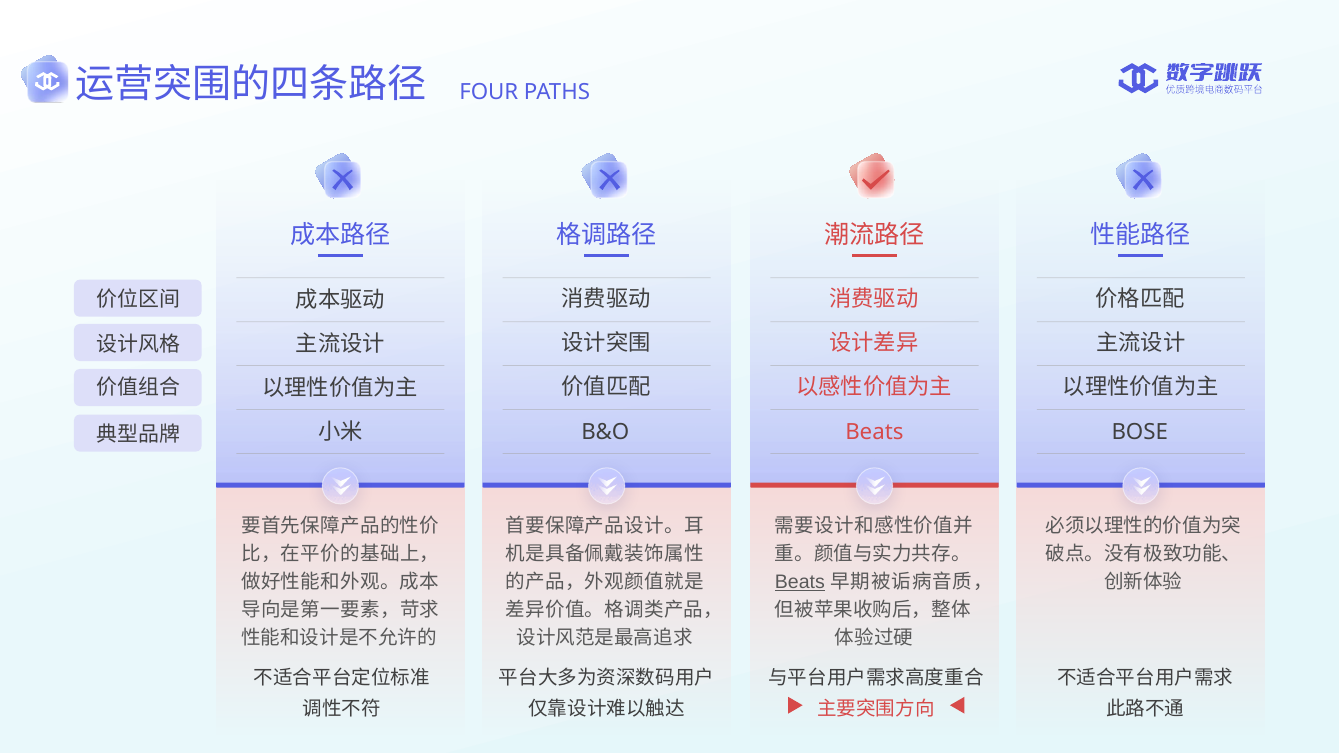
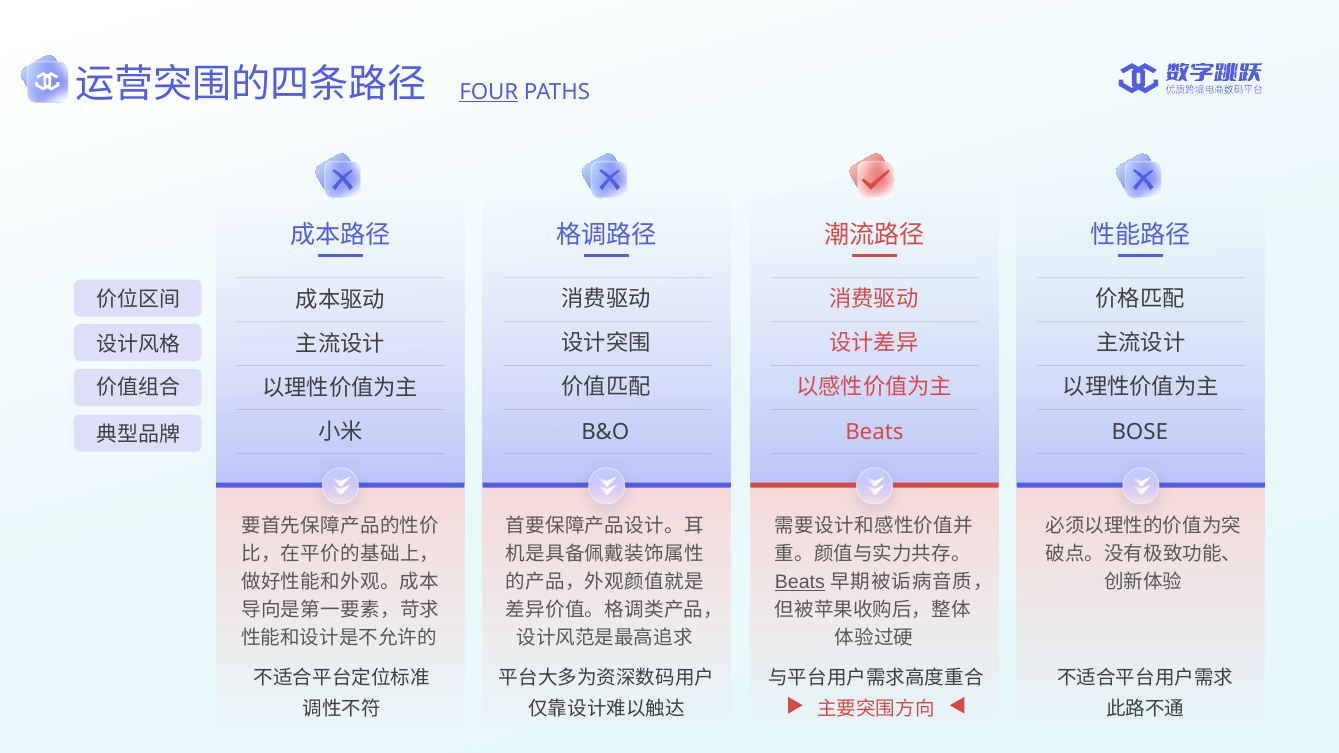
FOUR underline: none -> present
